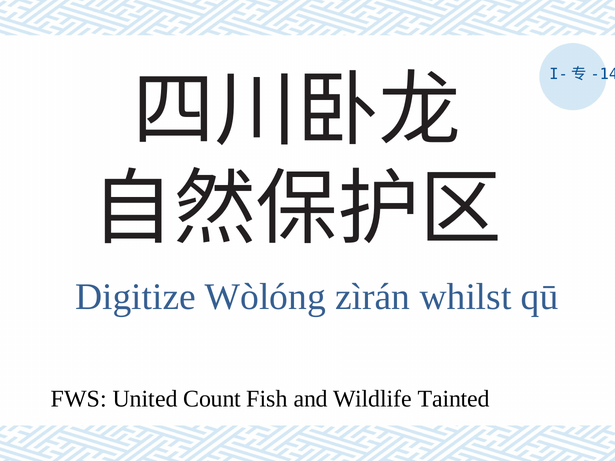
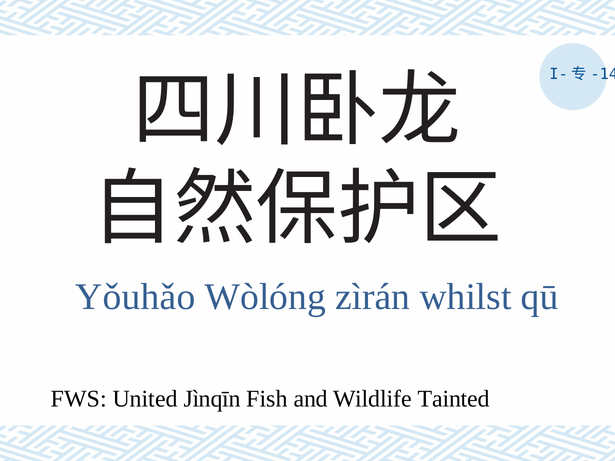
Digitize: Digitize -> Yǒuhǎo
Count: Count -> Jìnqīn
